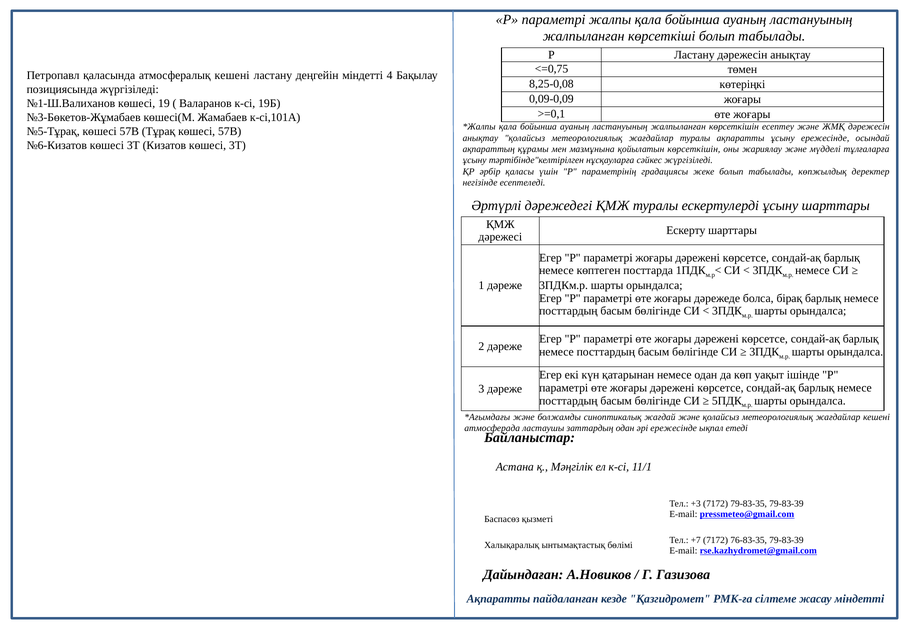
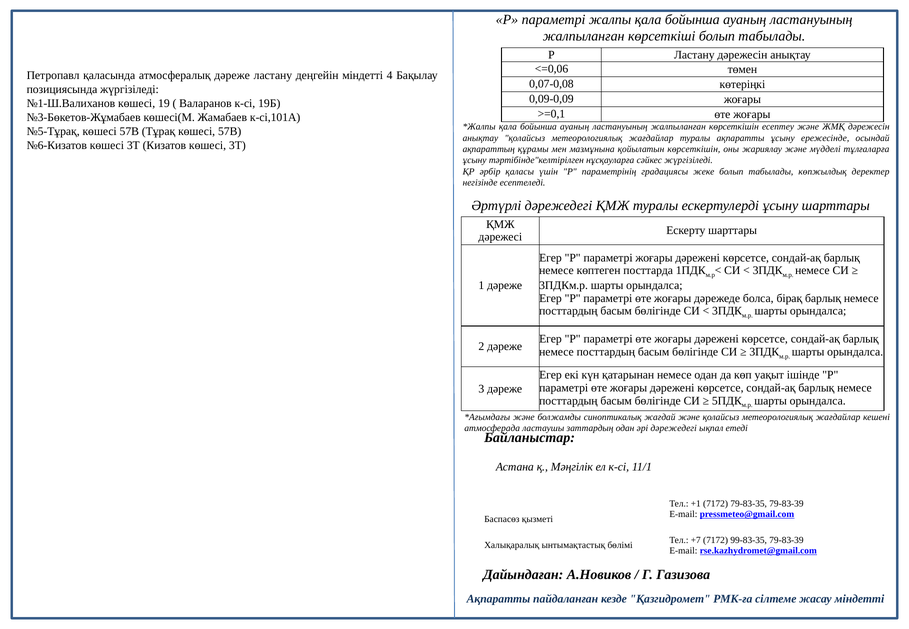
<=0,75: <=0,75 -> <=0,06
атмосфералық кешені: кешені -> дәреже
8,25-0,08: 8,25-0,08 -> 0,07-0,08
әрі ережесінде: ережесінде -> дәрежедегі
+3: +3 -> +1
76-83-35: 76-83-35 -> 99-83-35
